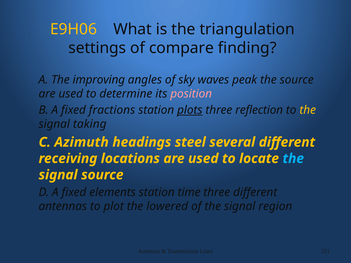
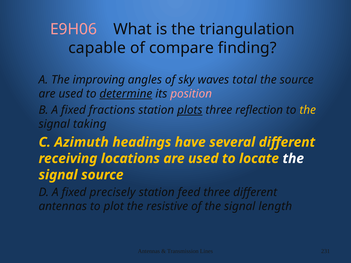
E9H06 colour: yellow -> pink
settings: settings -> capable
peak: peak -> total
determine underline: none -> present
steel: steel -> have
the at (293, 159) colour: light blue -> white
elements: elements -> precisely
time: time -> feed
lowered: lowered -> resistive
region: region -> length
